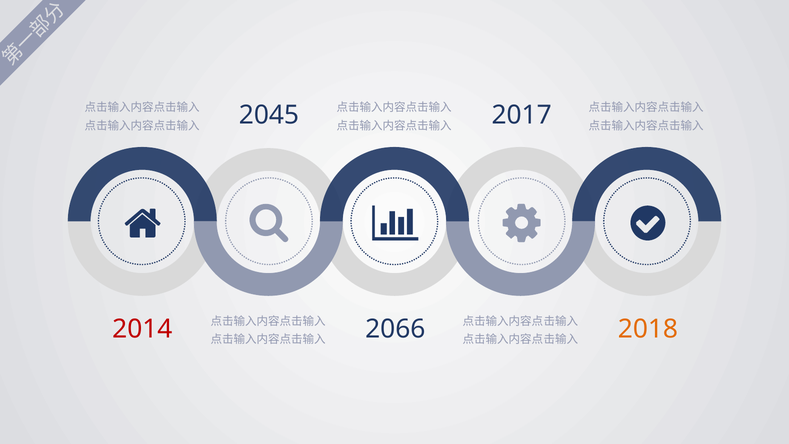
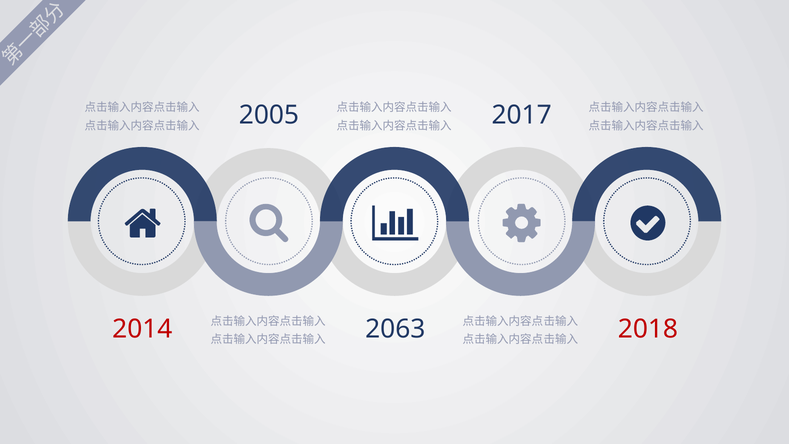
2045: 2045 -> 2005
2018 colour: orange -> red
2066: 2066 -> 2063
